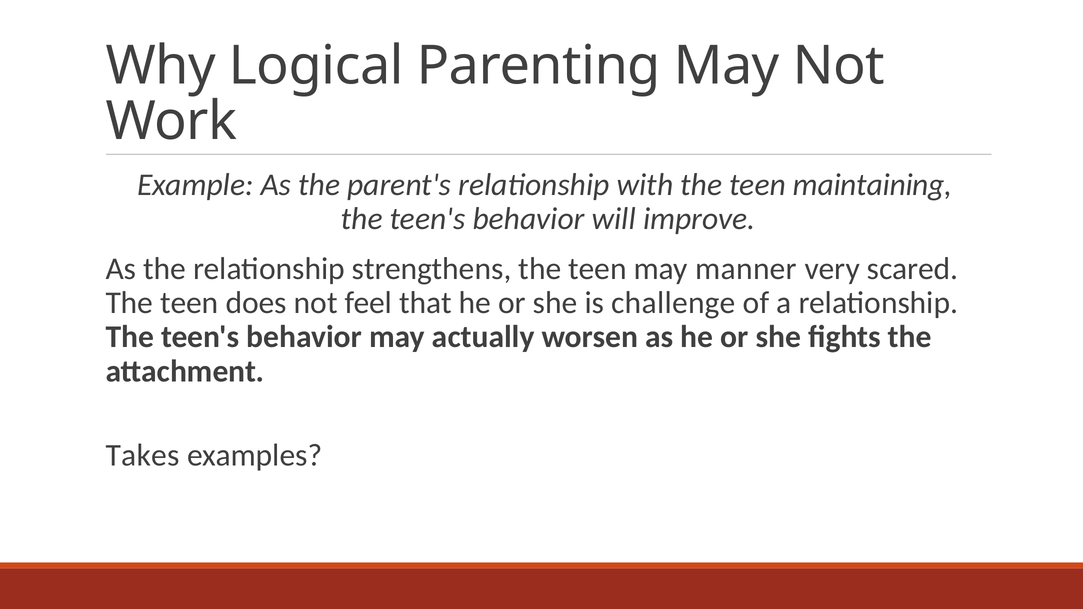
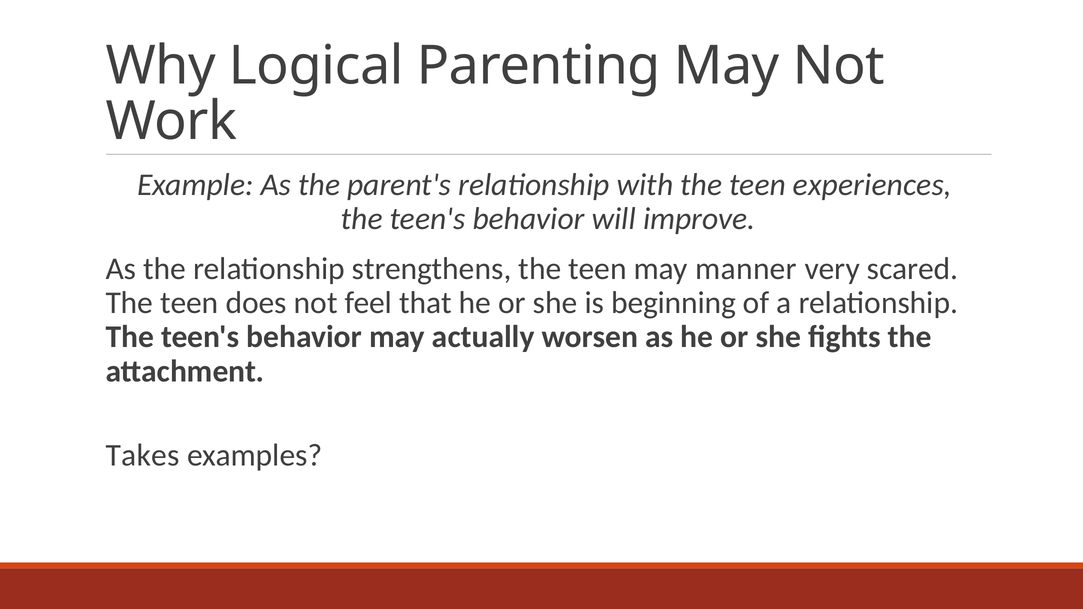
maintaining: maintaining -> experiences
challenge: challenge -> beginning
